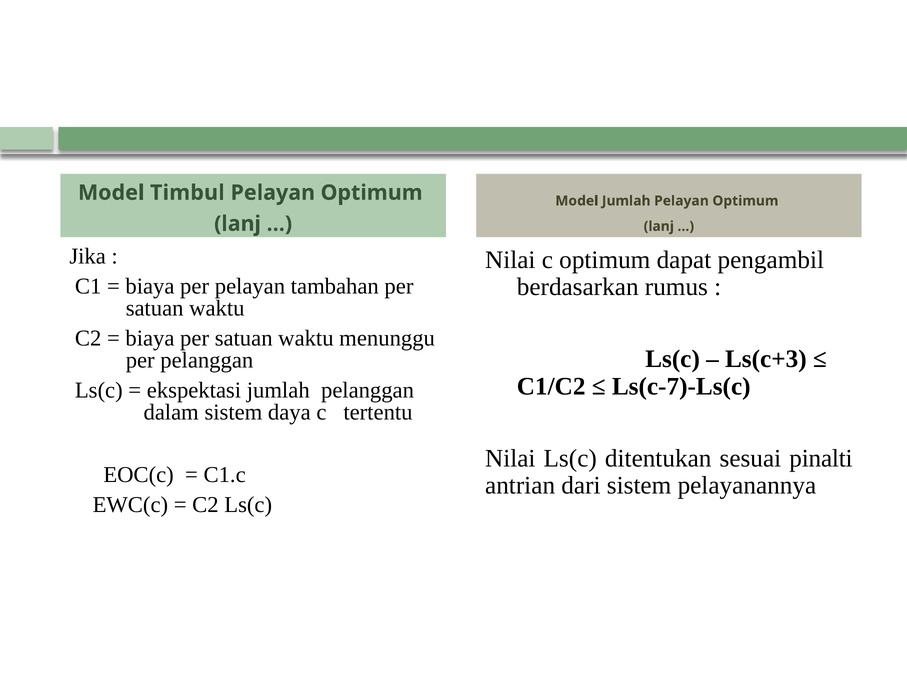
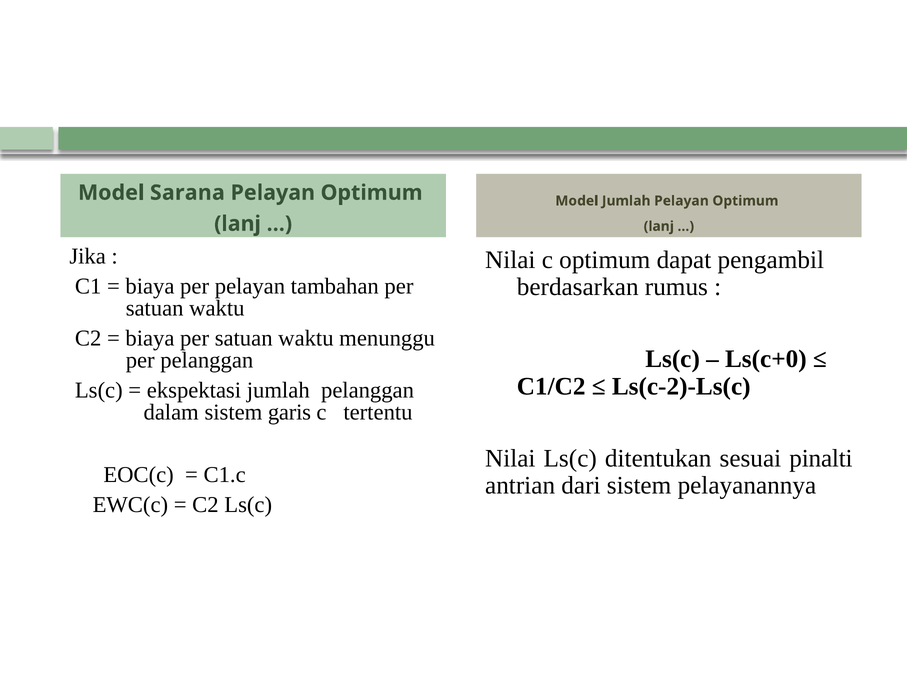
Timbul: Timbul -> Sarana
Ls(c+3: Ls(c+3 -> Ls(c+0
Ls(c-7)-Ls(c: Ls(c-7)-Ls(c -> Ls(c-2)-Ls(c
daya: daya -> garis
